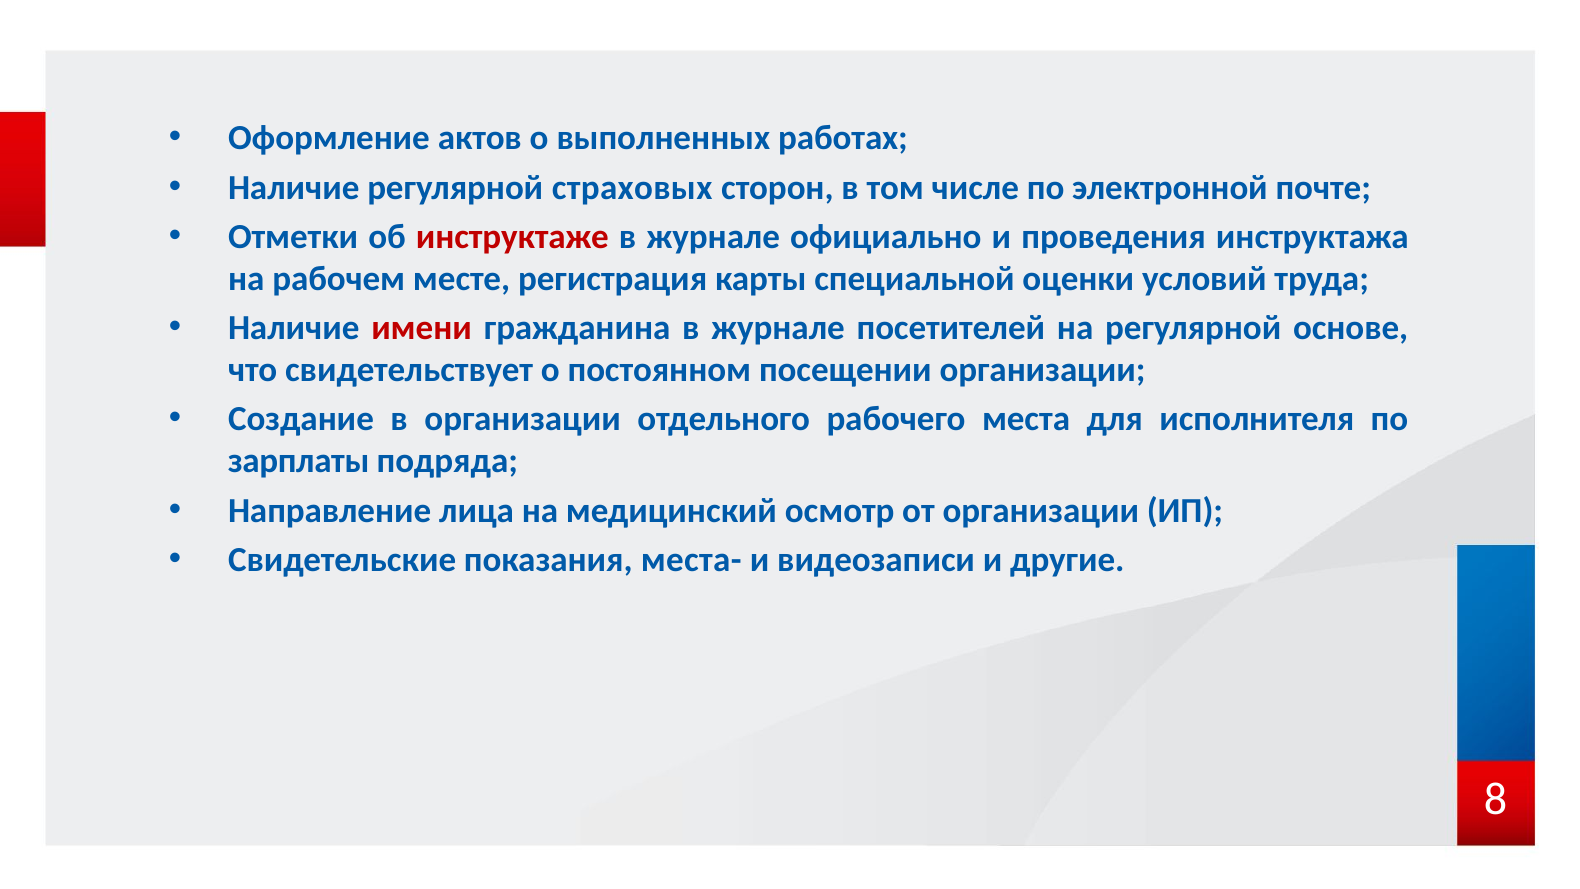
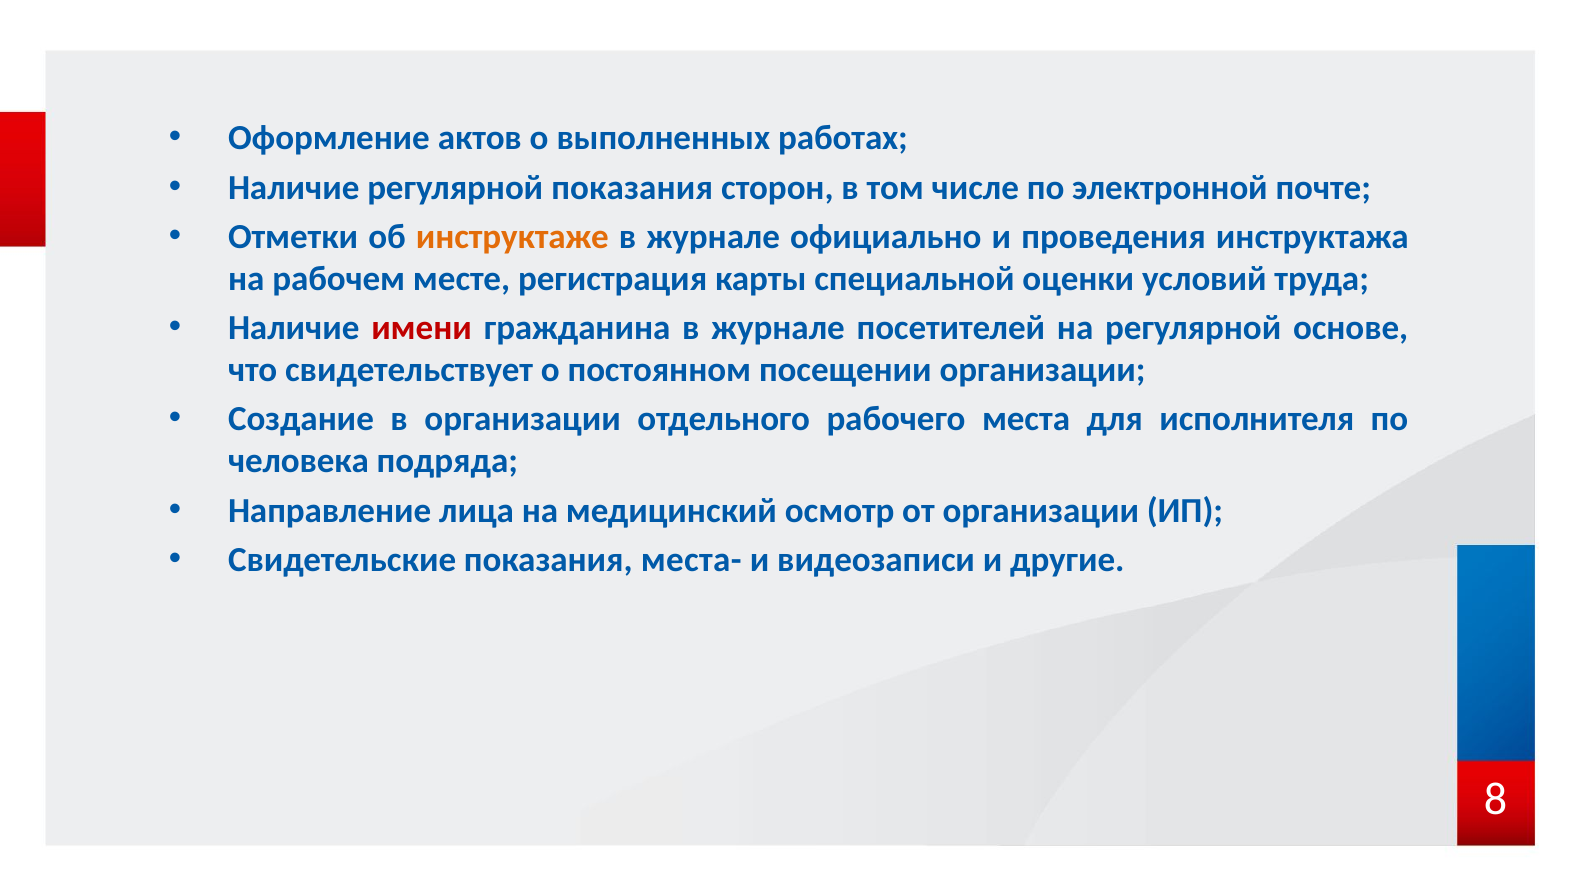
регулярной страховых: страховых -> показания
инструктаже colour: red -> orange
зарплаты: зарплаты -> человека
